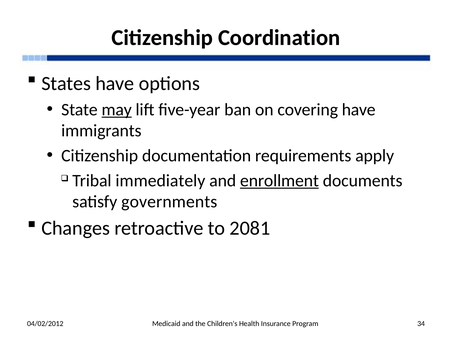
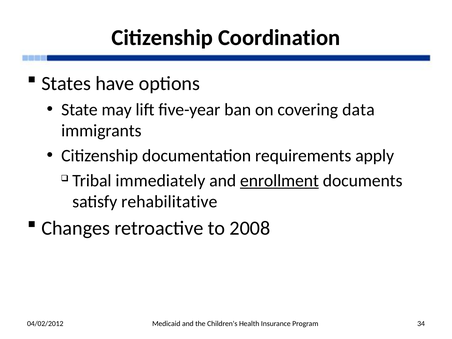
may underline: present -> none
covering have: have -> data
governments: governments -> rehabilitative
2081: 2081 -> 2008
